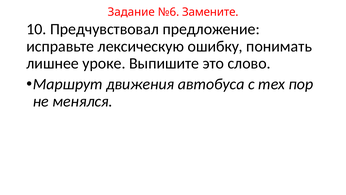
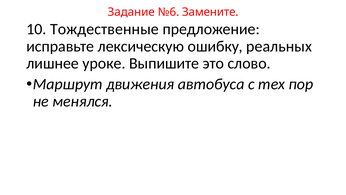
Предчувствовал: Предчувствовал -> Тождественные
понимать: понимать -> реальных
